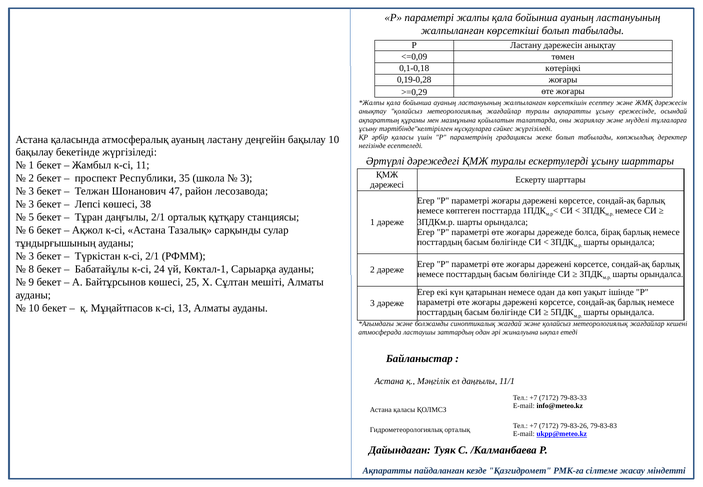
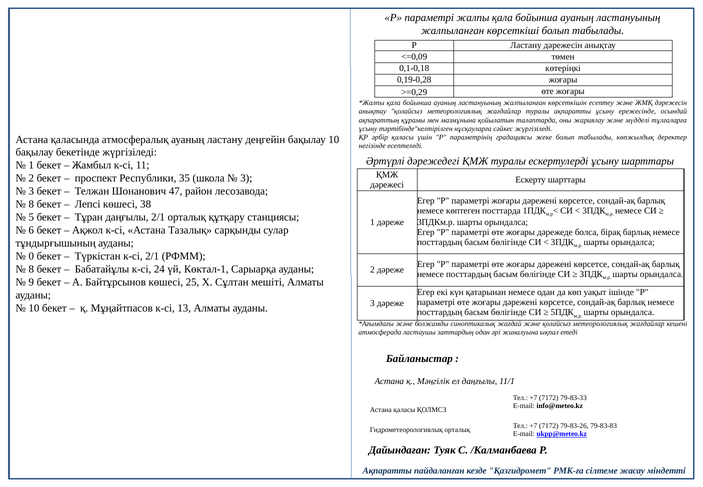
3 at (31, 204): 3 -> 8
3 at (31, 256): 3 -> 0
